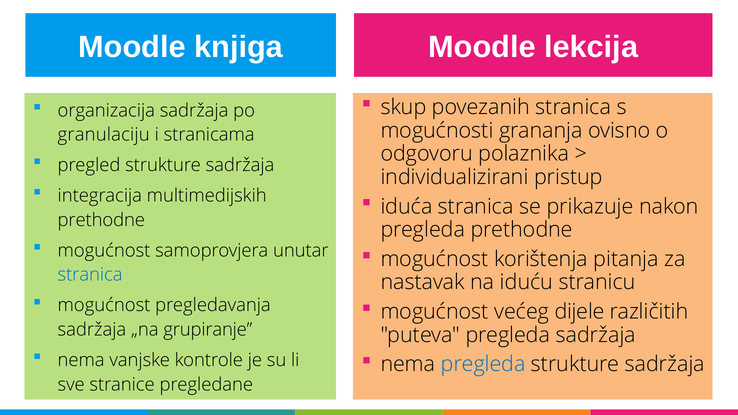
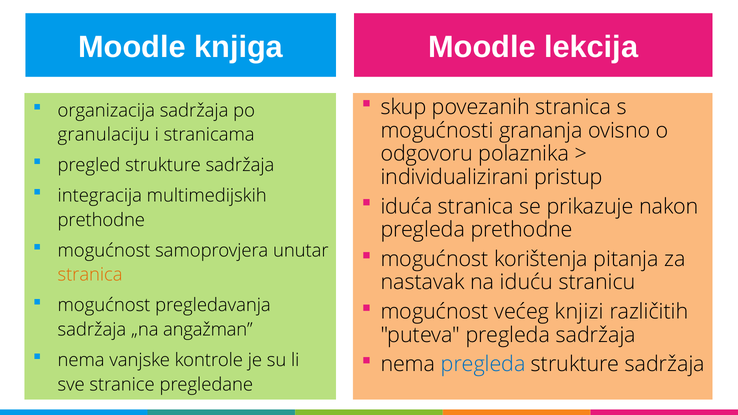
stranica at (90, 275) colour: blue -> orange
dijele: dijele -> knjizi
grupiranje: grupiranje -> angažman
